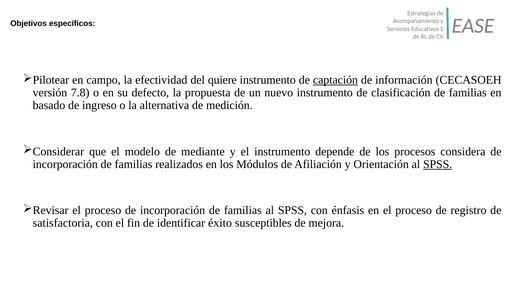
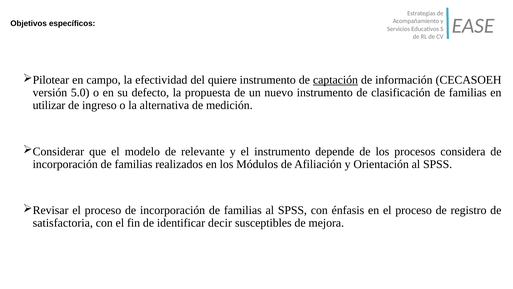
7.8: 7.8 -> 5.0
basado: basado -> utilizar
mediante: mediante -> relevante
SPSS at (438, 164) underline: present -> none
éxito: éxito -> decir
